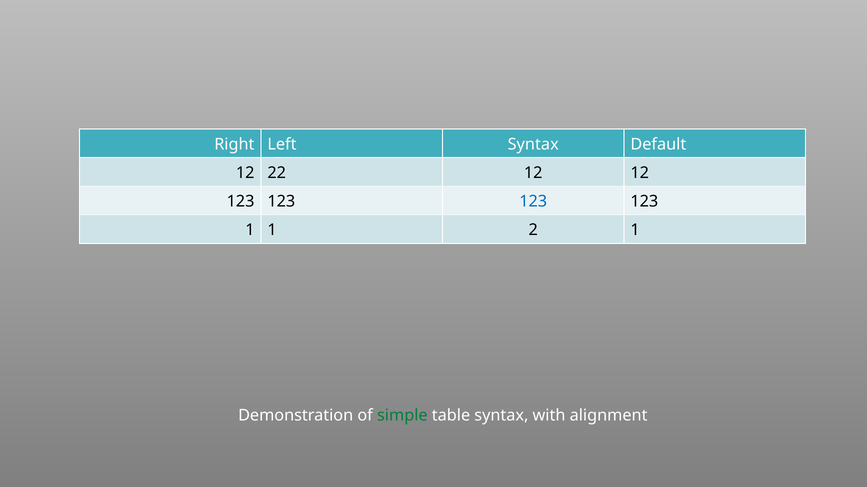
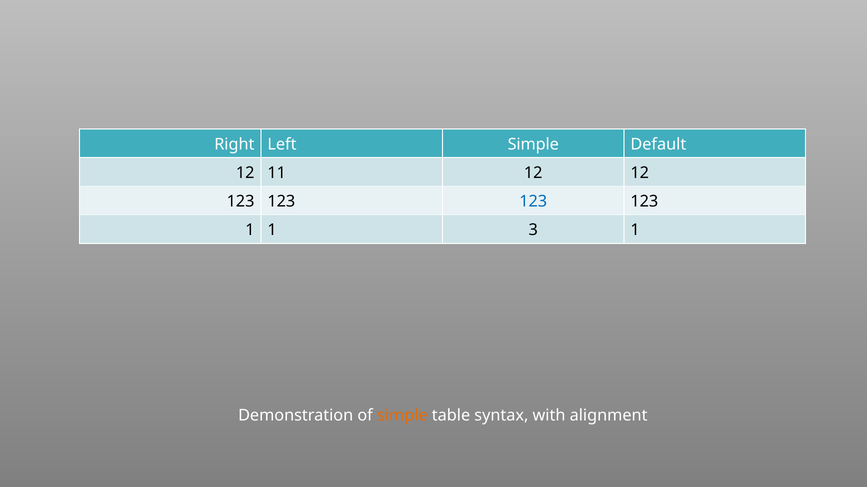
Left Syntax: Syntax -> Simple
22: 22 -> 11
2: 2 -> 3
simple at (402, 416) colour: green -> orange
